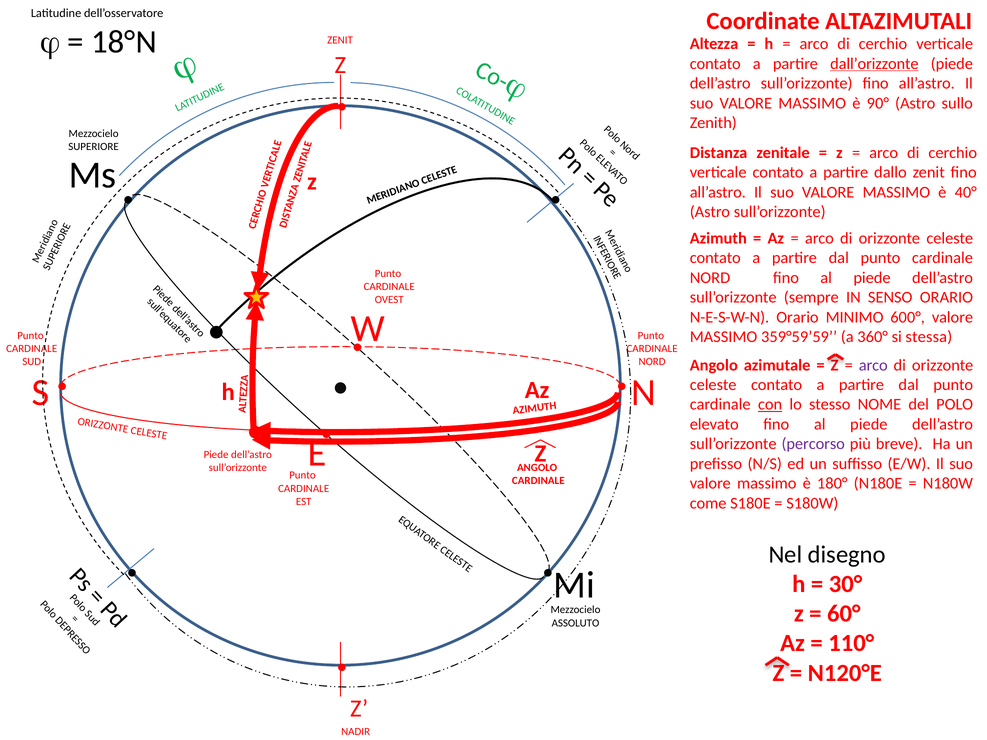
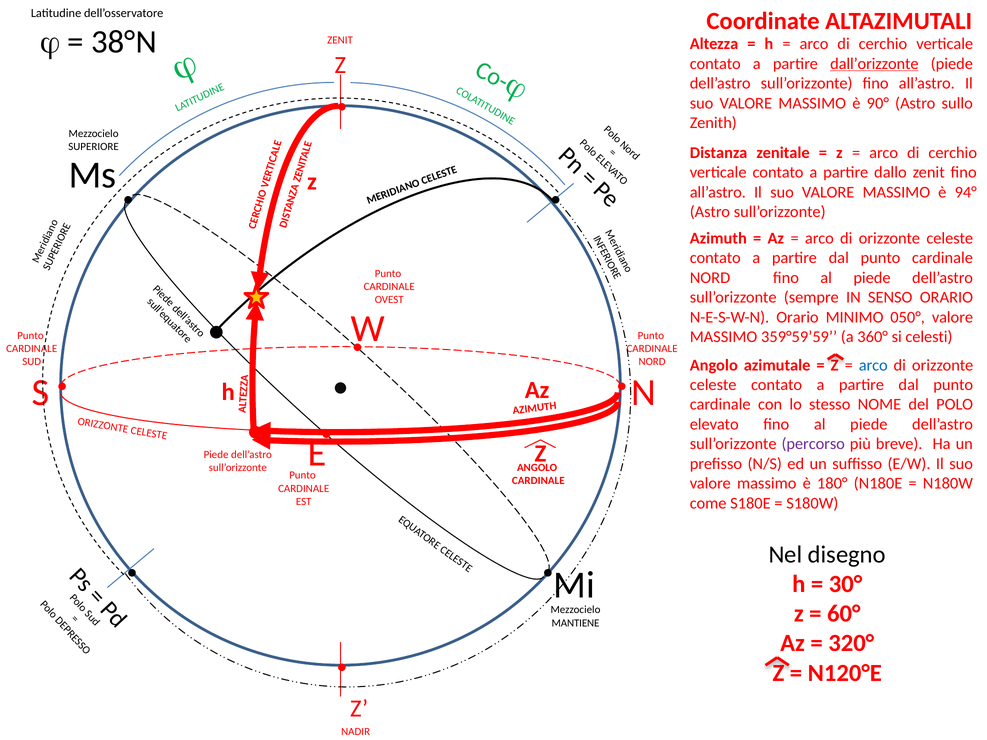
18°N: 18°N -> 38°N
40°: 40° -> 94°
600°: 600° -> 050°
stessa: stessa -> celesti
arco at (873, 365) colour: purple -> blue
con underline: present -> none
ASSOLUTO: ASSOLUTO -> MANTIENE
110°: 110° -> 320°
